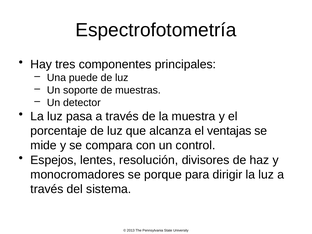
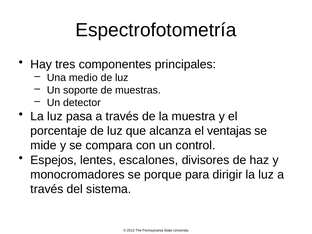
puede: puede -> medio
resolución: resolución -> escalones
